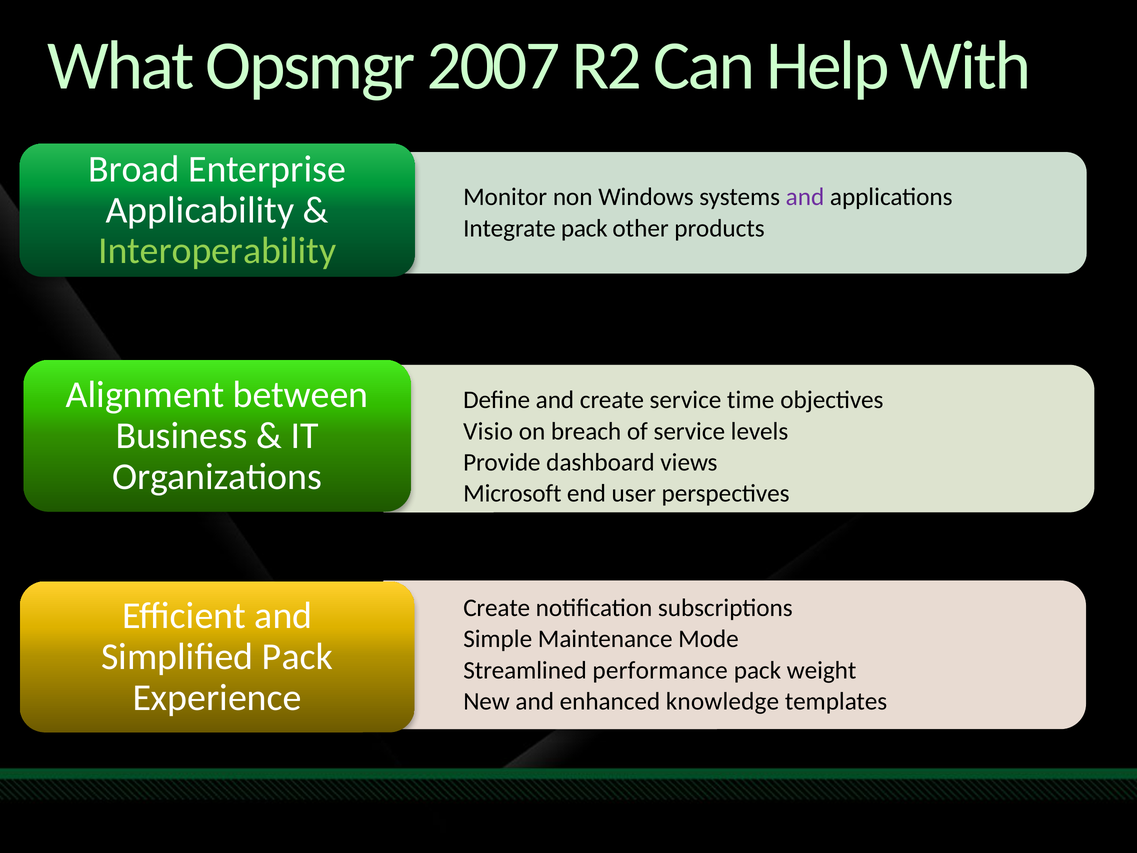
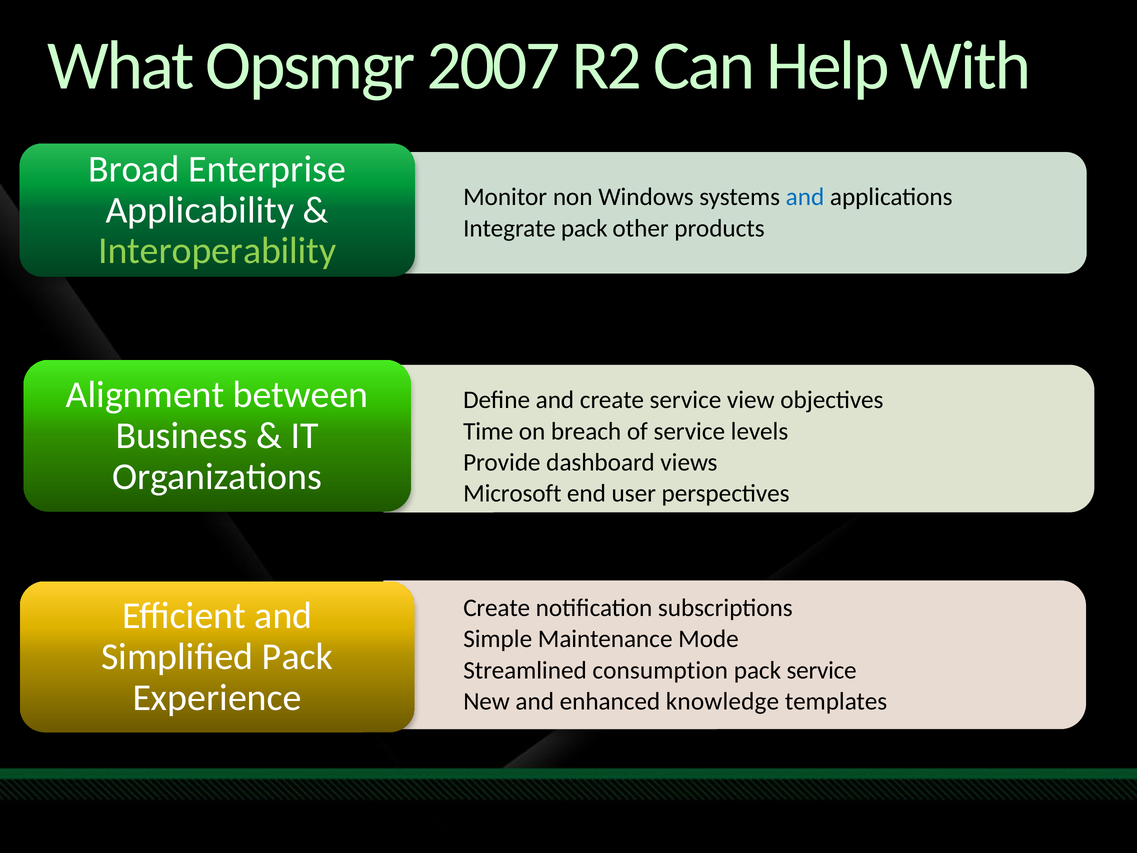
and at (805, 197) colour: purple -> blue
time: time -> view
Visio: Visio -> Time
performance: performance -> consumption
pack weight: weight -> service
